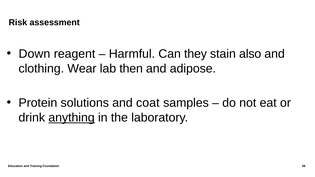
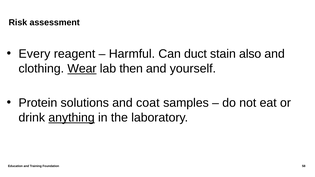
Down: Down -> Every
they: they -> duct
Wear underline: none -> present
adipose: adipose -> yourself
